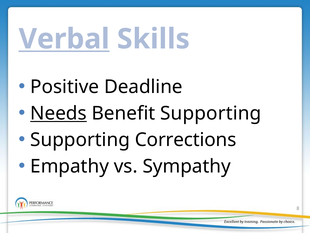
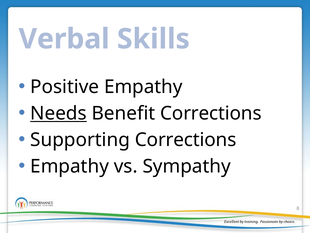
Verbal underline: present -> none
Positive Deadline: Deadline -> Empathy
Benefit Supporting: Supporting -> Corrections
